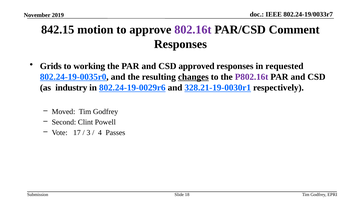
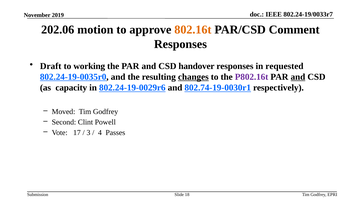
842.15: 842.15 -> 202.06
802.16t colour: purple -> orange
Grids: Grids -> Draft
approved: approved -> handover
and at (298, 77) underline: none -> present
industry: industry -> capacity
328.21-19-0030r1: 328.21-19-0030r1 -> 802.74-19-0030r1
